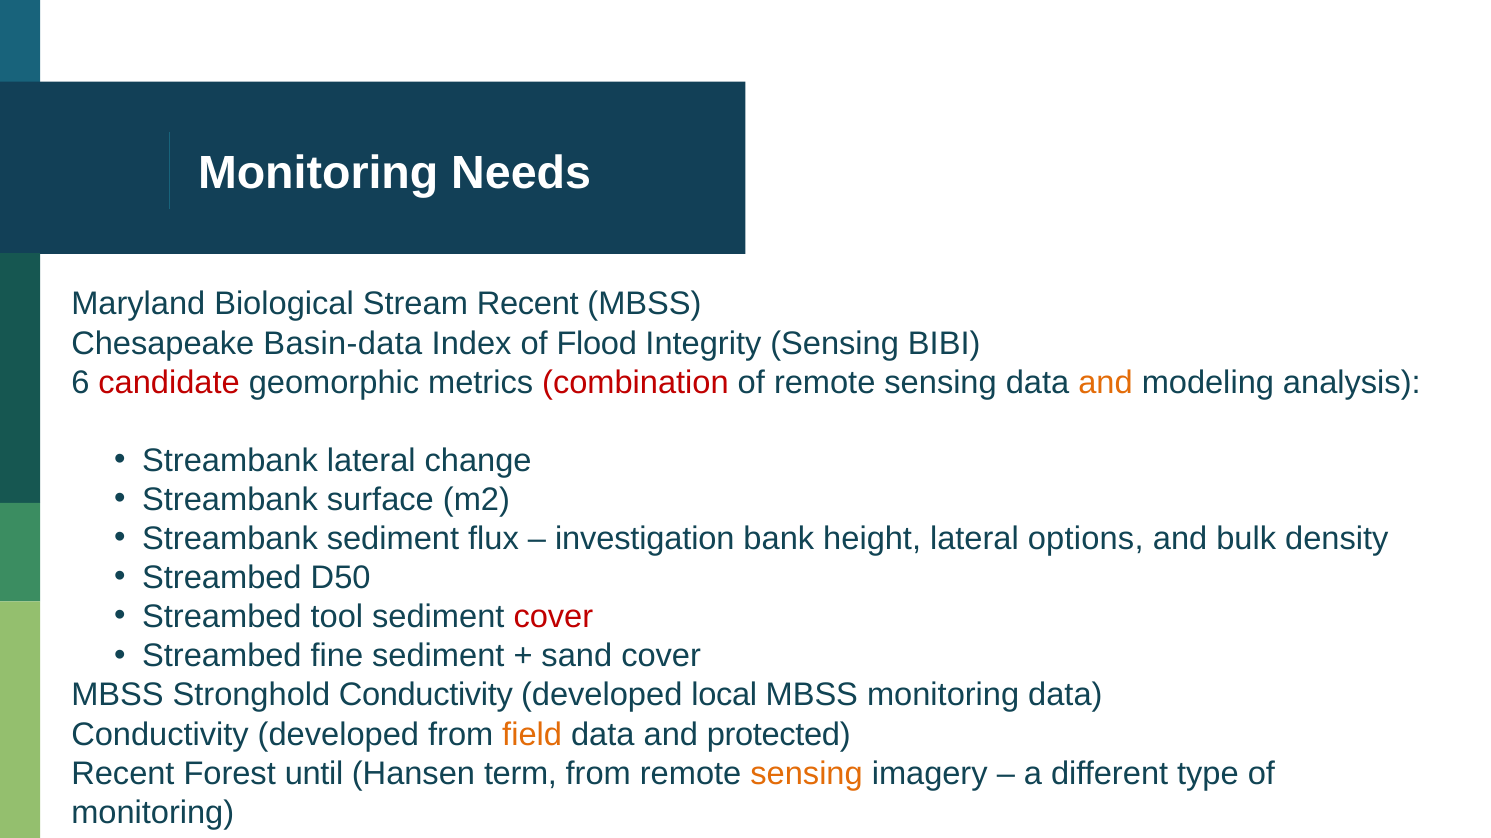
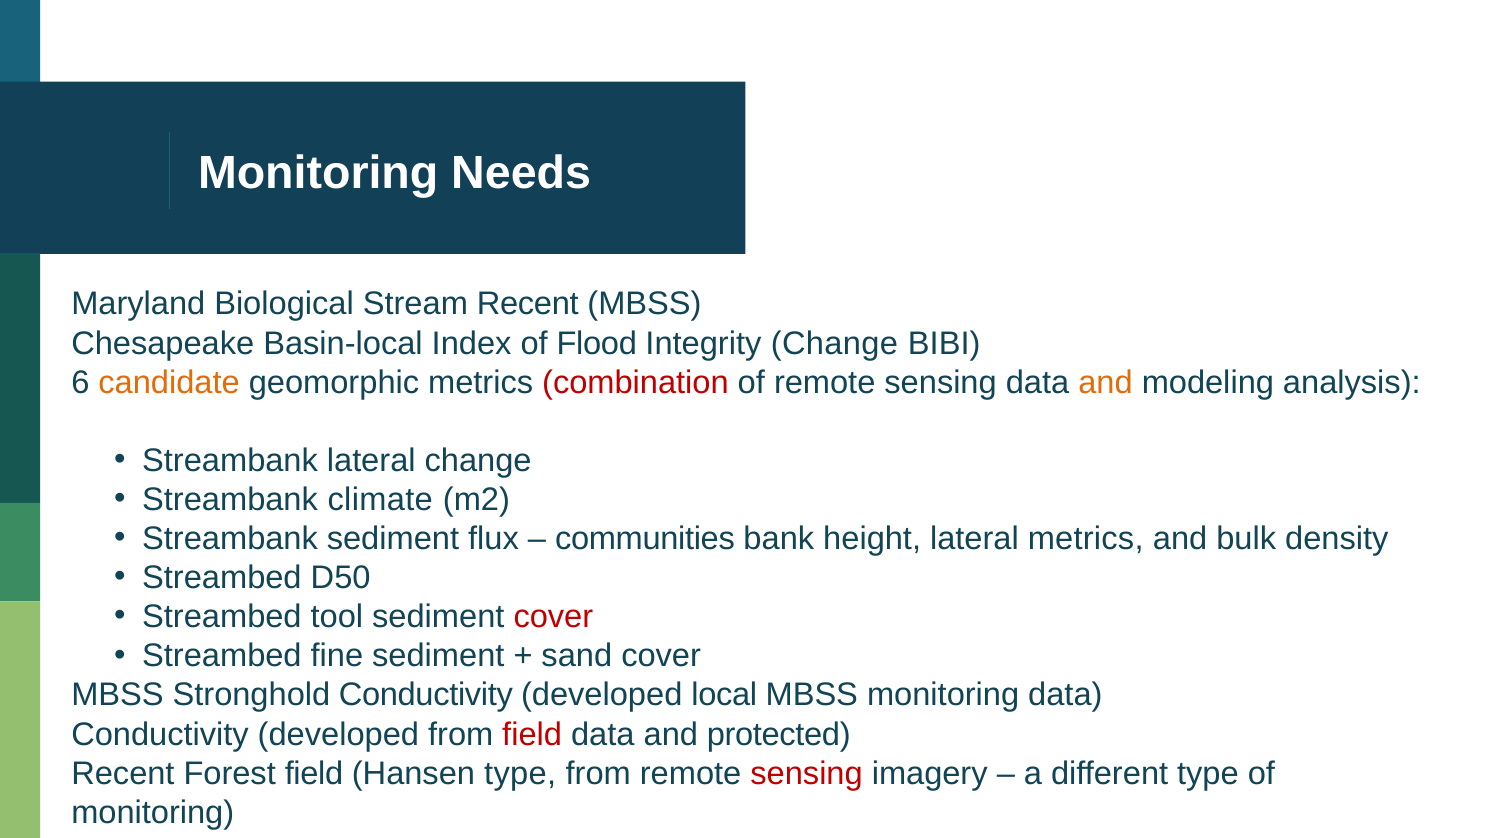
Basin-data: Basin-data -> Basin-local
Integrity Sensing: Sensing -> Change
candidate colour: red -> orange
surface: surface -> climate
investigation: investigation -> communities
lateral options: options -> metrics
field at (532, 735) colour: orange -> red
Forest until: until -> field
Hansen term: term -> type
sensing at (807, 774) colour: orange -> red
